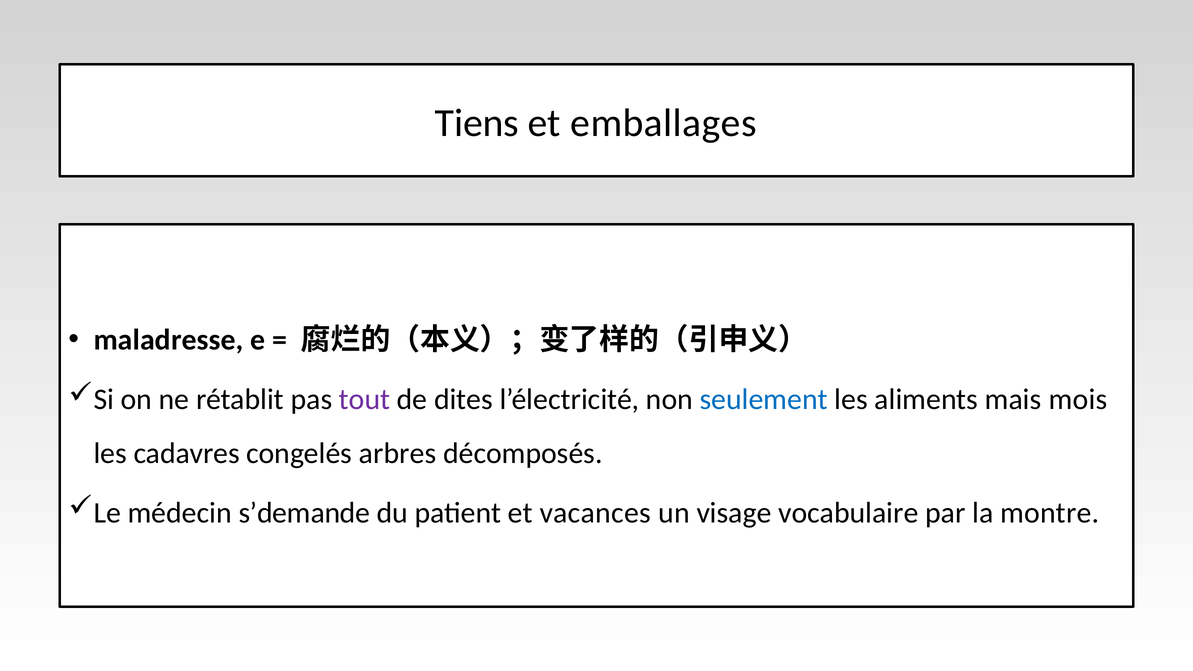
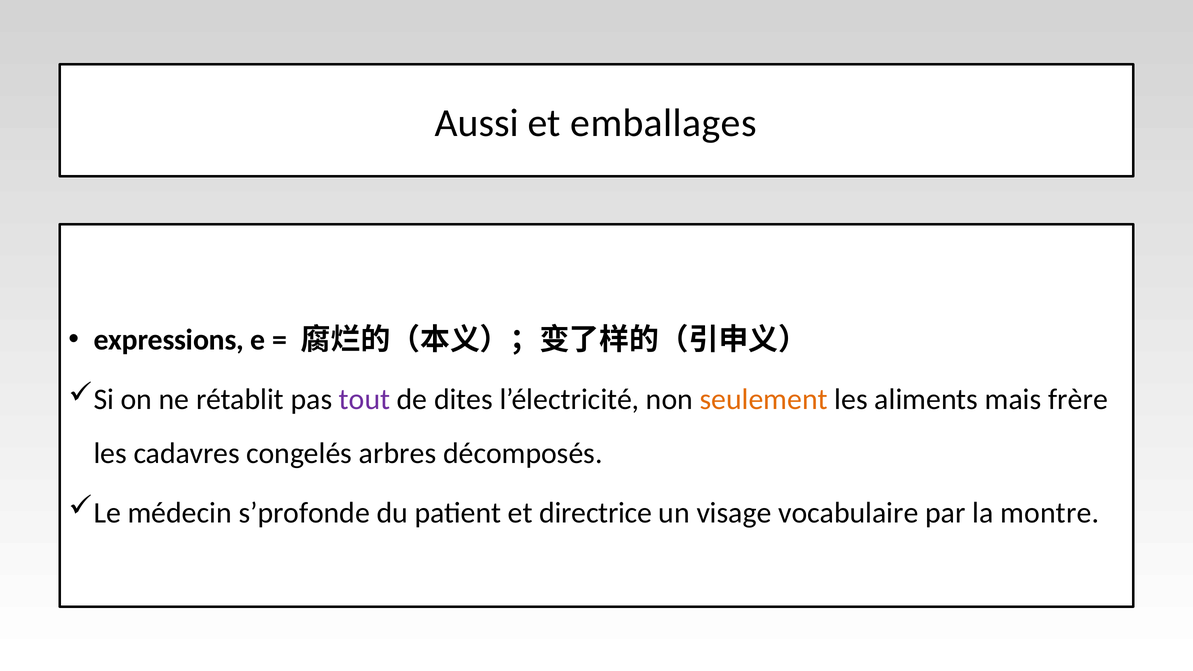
Tiens: Tiens -> Aussi
maladresse: maladresse -> expressions
seulement colour: blue -> orange
mois: mois -> frère
s’demande: s’demande -> s’profonde
vacances: vacances -> directrice
